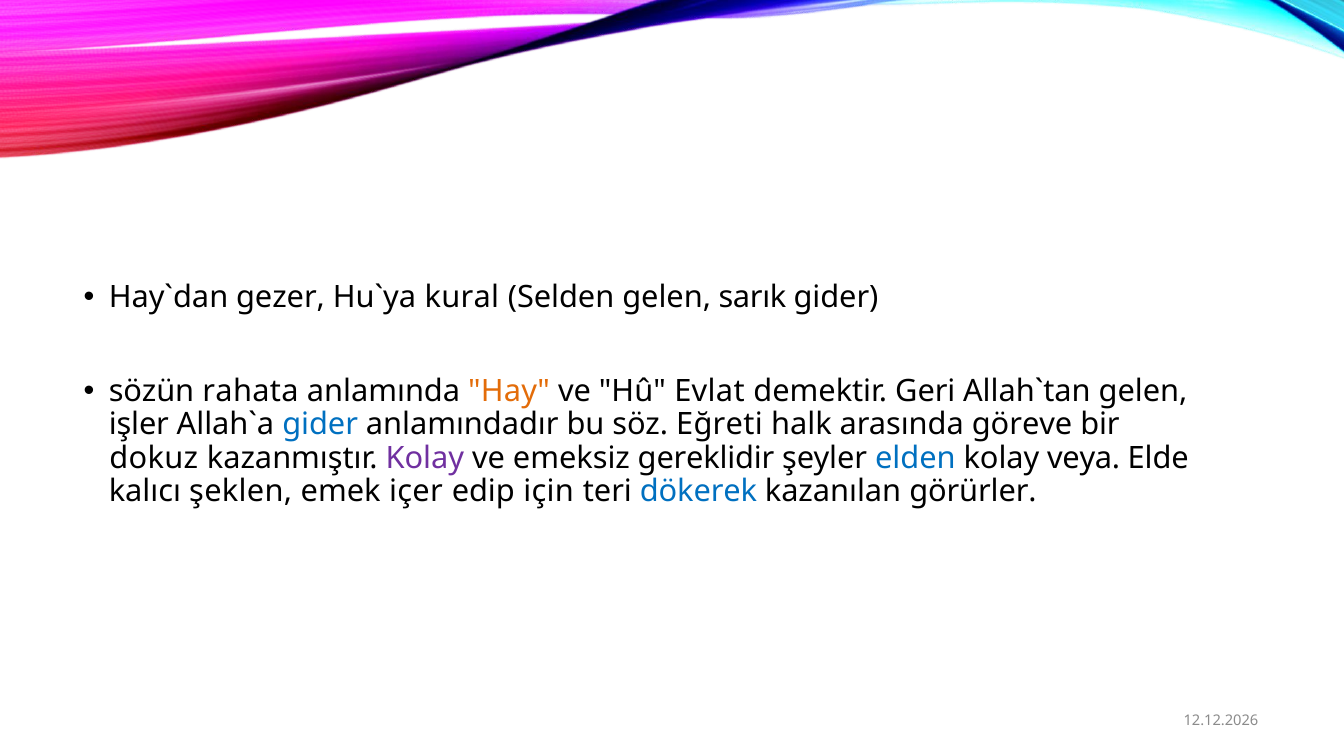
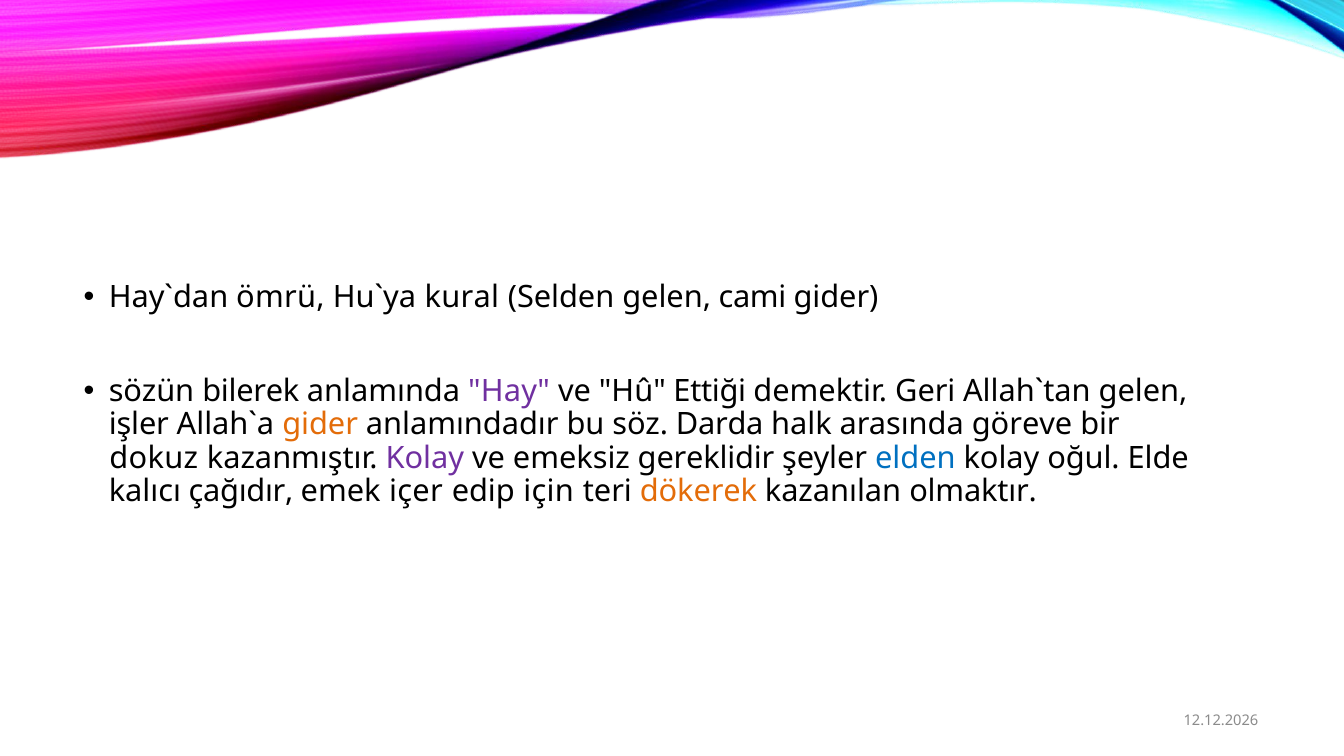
gezer: gezer -> ömrü
sarık: sarık -> cami
rahata: rahata -> bilerek
Hay colour: orange -> purple
Evlat: Evlat -> Ettiği
gider at (320, 425) colour: blue -> orange
Eğreti: Eğreti -> Darda
veya: veya -> oğul
şeklen: şeklen -> çağıdır
dökerek colour: blue -> orange
görürler: görürler -> olmaktır
